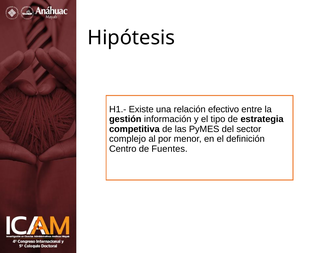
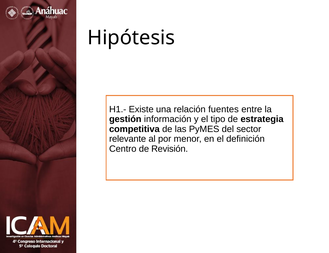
efectivo: efectivo -> fuentes
complejo: complejo -> relevante
Fuentes: Fuentes -> Revisión
